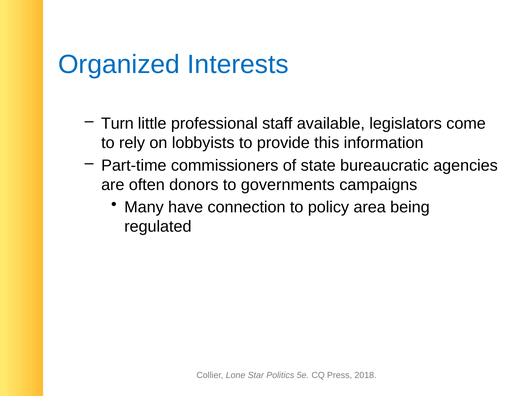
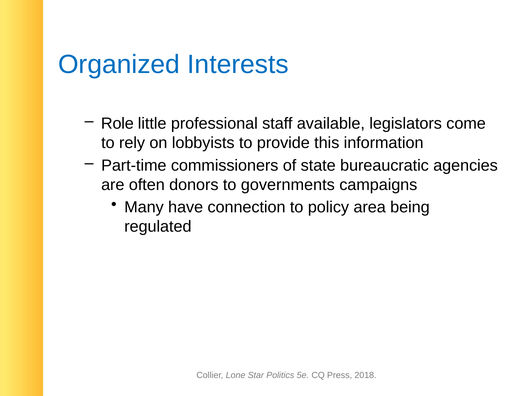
Turn: Turn -> Role
